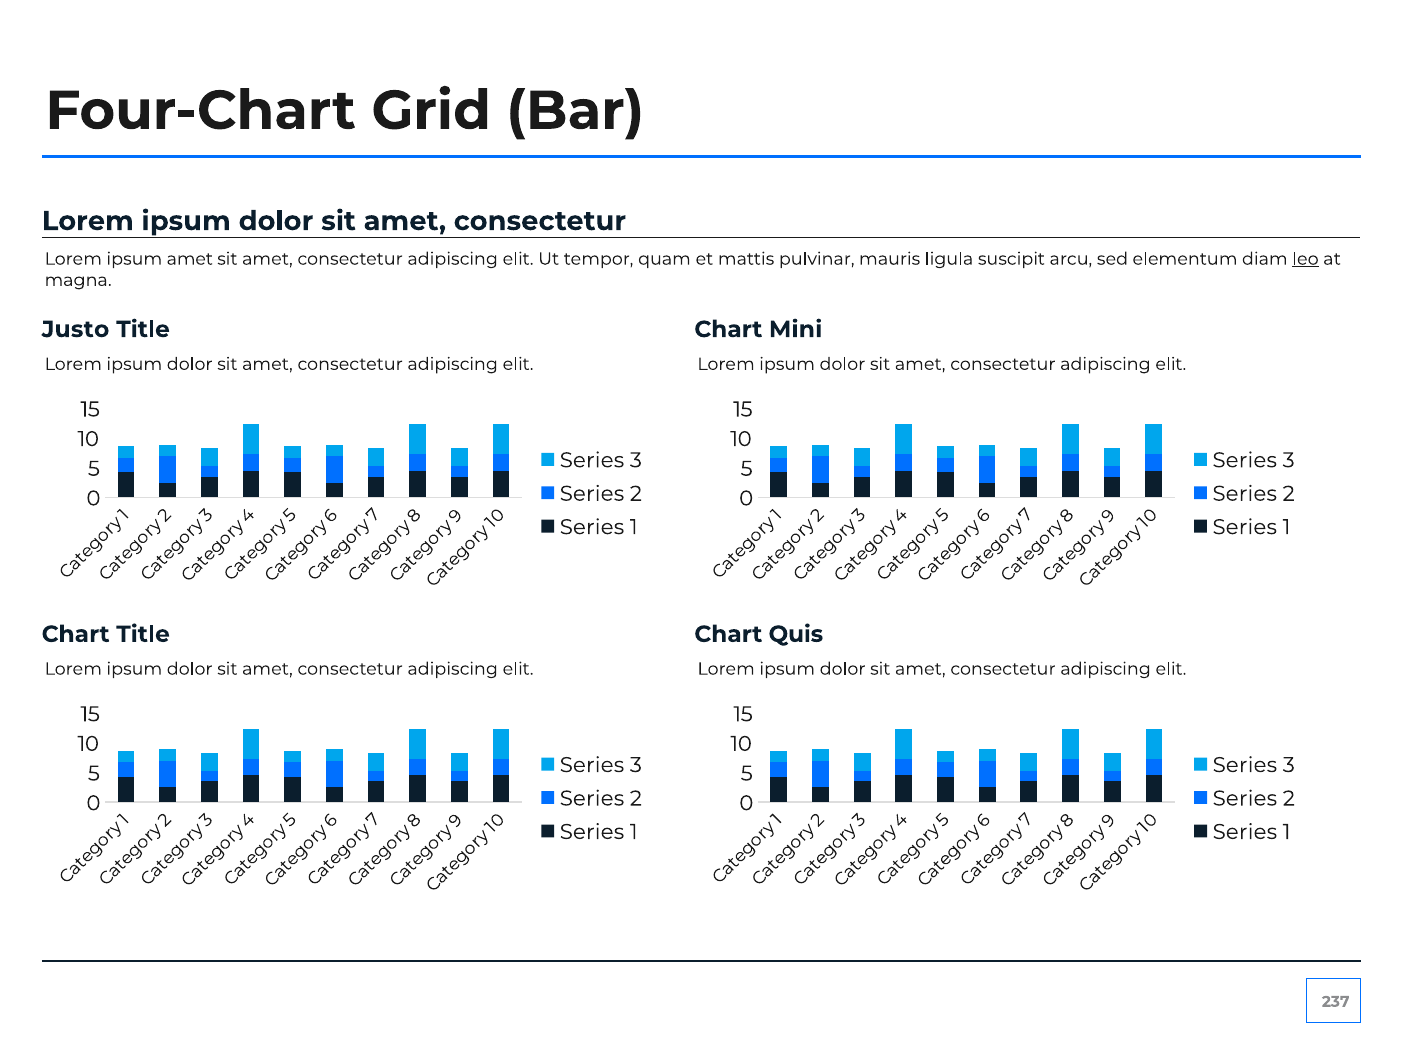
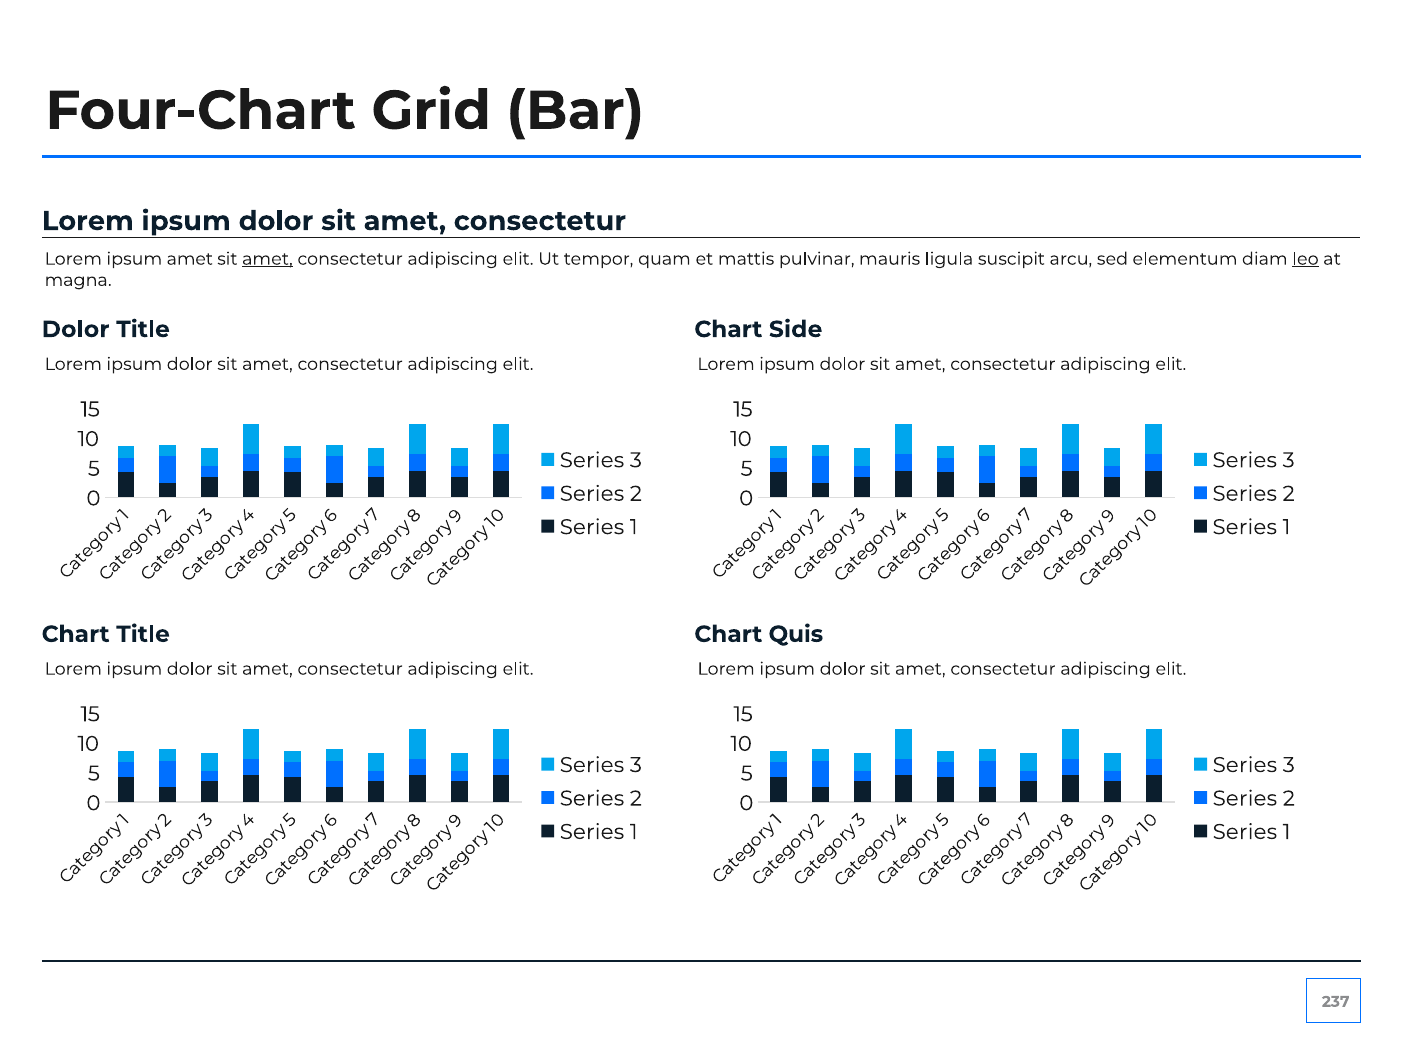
amet at (267, 259) underline: none -> present
Justo at (76, 329): Justo -> Dolor
Mini: Mini -> Side
